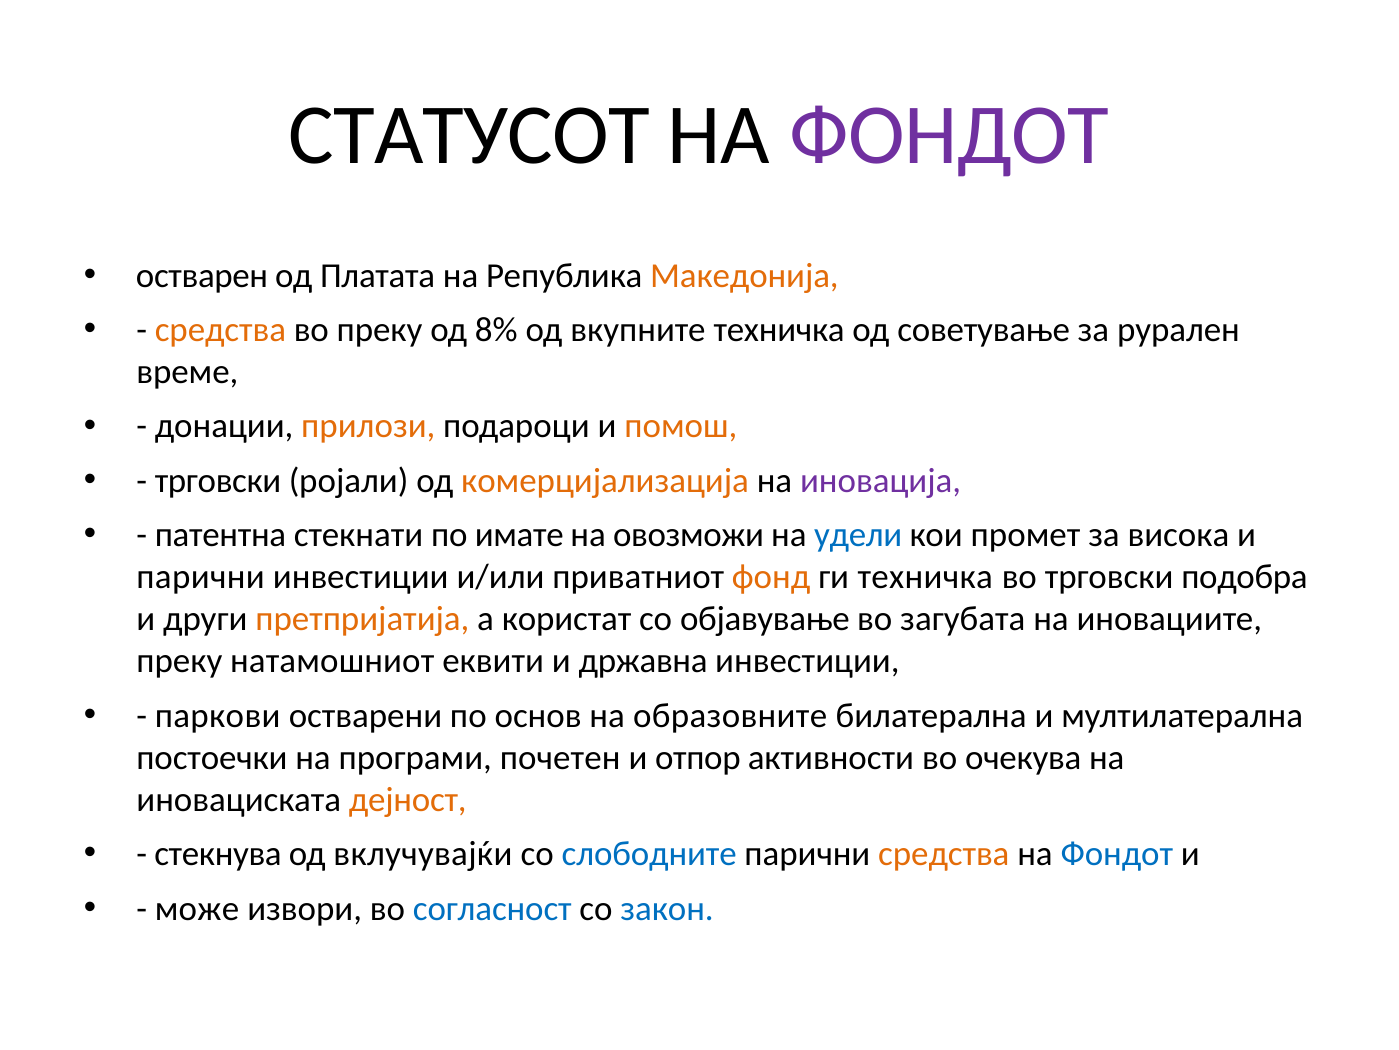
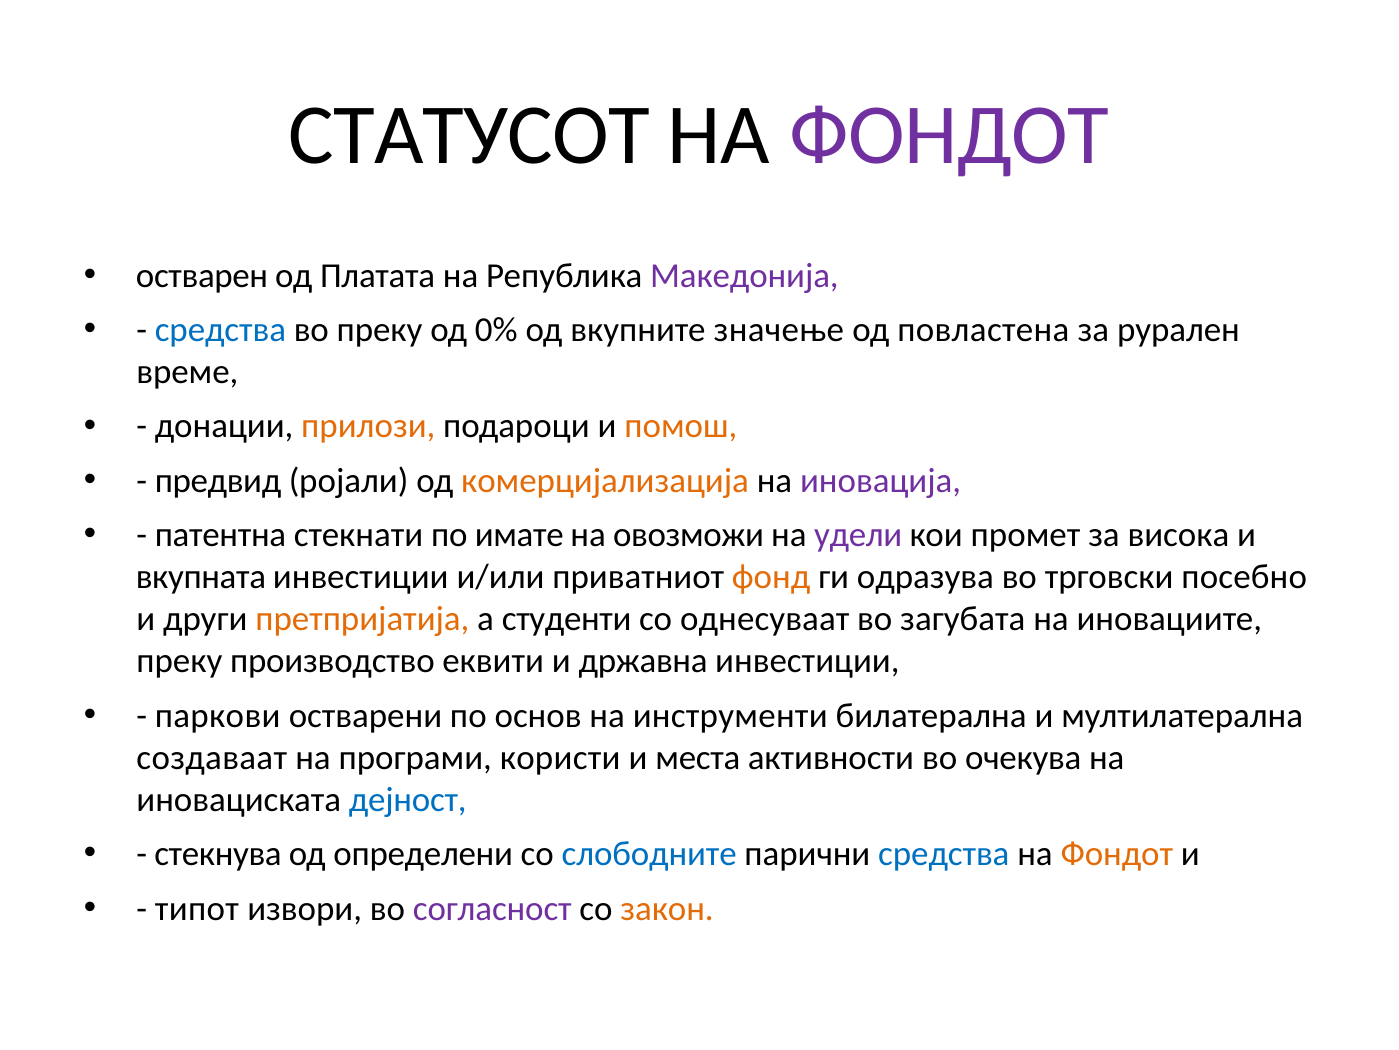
Македонија colour: orange -> purple
средства at (220, 330) colour: orange -> blue
8%: 8% -> 0%
вкупните техничка: техничка -> значење
советување: советување -> повластена
трговски at (218, 480): трговски -> предвид
удели colour: blue -> purple
парични at (201, 577): парични -> вкупната
ги техничка: техничка -> одразува
подобра: подобра -> посебно
користат: користат -> студенти
објавување: објавување -> однесуваат
натамошниот: натамошниот -> производство
образовните: образовните -> инструменти
постоечки: постоечки -> создаваат
почетен: почетен -> користи
отпор: отпор -> места
дејност colour: orange -> blue
вклучувајќи: вклучувајќи -> определени
средства at (944, 854) colour: orange -> blue
Фондот at (1117, 854) colour: blue -> orange
може: може -> типот
согласност colour: blue -> purple
закон colour: blue -> orange
